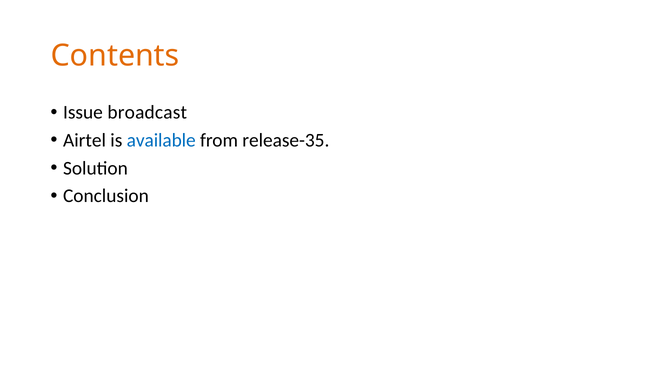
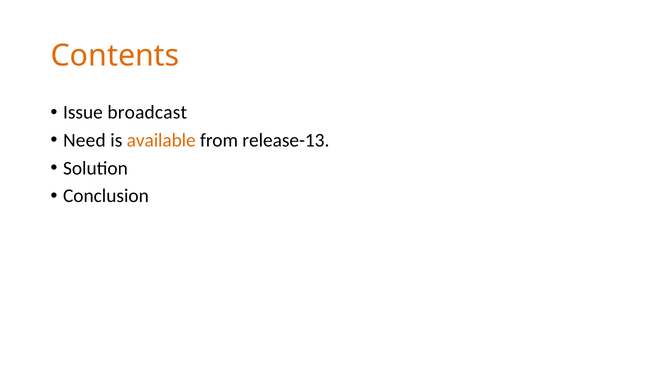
Airtel: Airtel -> Need
available colour: blue -> orange
release-35: release-35 -> release-13
